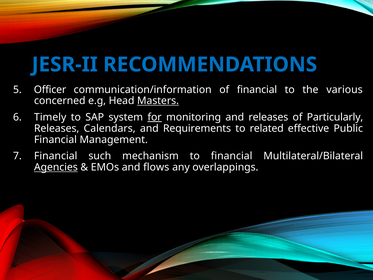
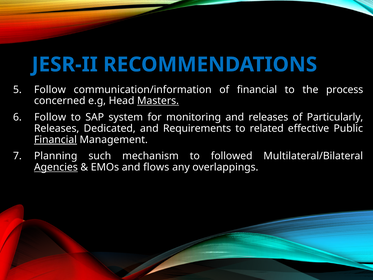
Officer at (50, 90): Officer -> Follow
various: various -> process
Timely at (50, 117): Timely -> Follow
for underline: present -> none
Calendars: Calendars -> Dedicated
Financial at (55, 140) underline: none -> present
Financial at (56, 156): Financial -> Planning
to financial: financial -> followed
